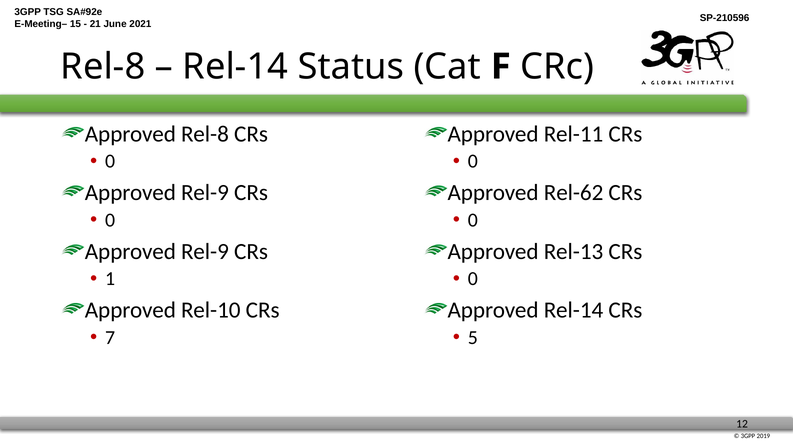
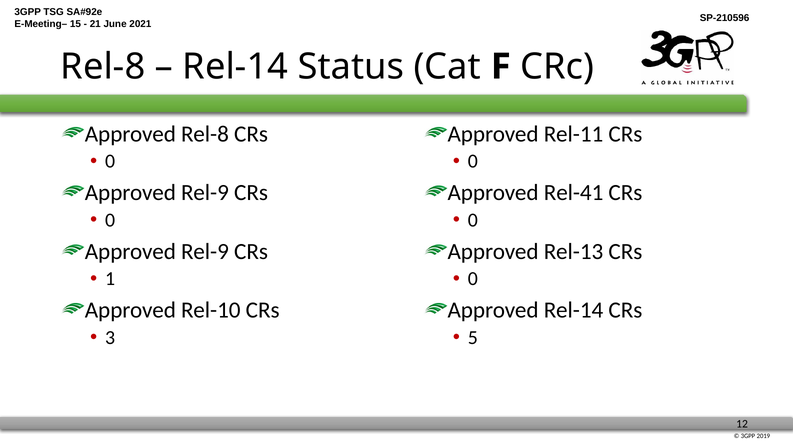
Rel-62: Rel-62 -> Rel-41
7: 7 -> 3
